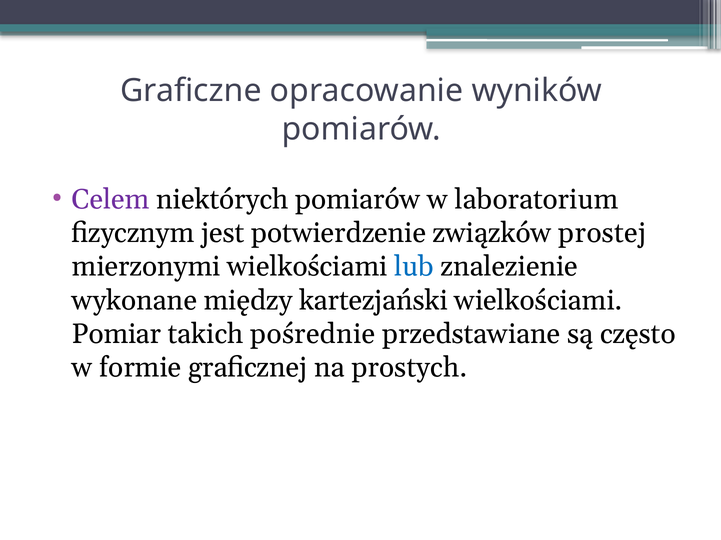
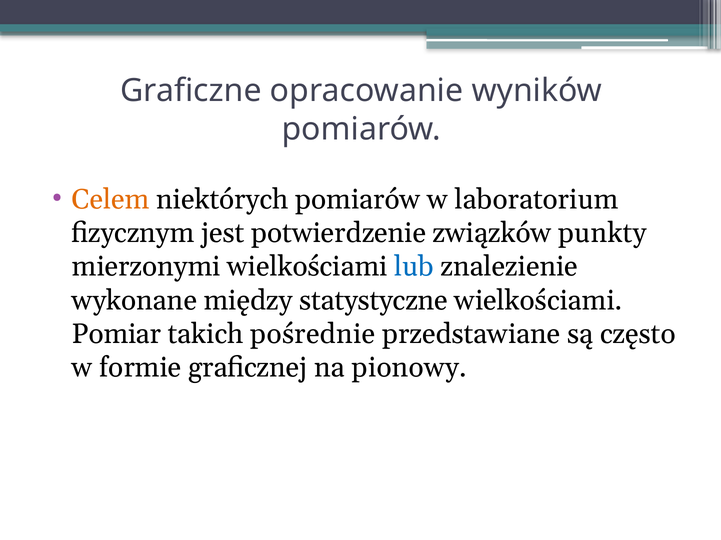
Celem colour: purple -> orange
prostej: prostej -> punkty
kartezjański: kartezjański -> statystyczne
prostych: prostych -> pionowy
